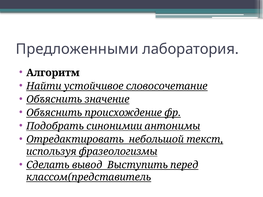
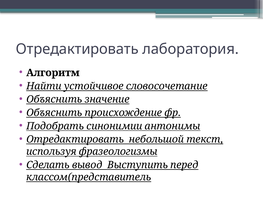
Предложенными at (77, 49): Предложенными -> Отредактировать
